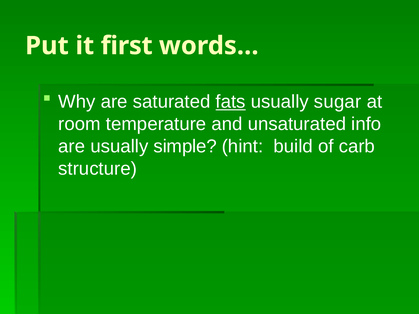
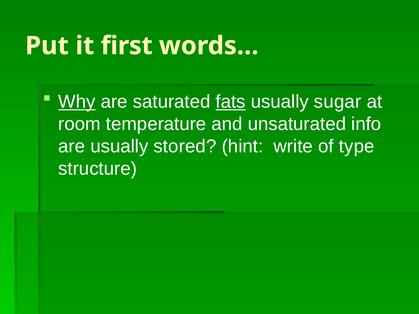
Why underline: none -> present
simple: simple -> stored
build: build -> write
carb: carb -> type
